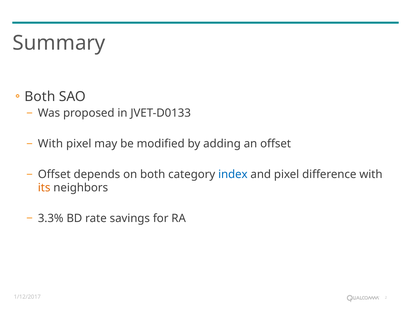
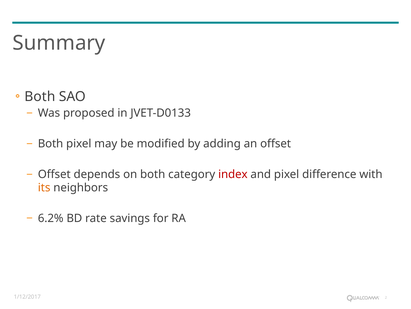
With at (50, 144): With -> Both
index colour: blue -> red
3.3%: 3.3% -> 6.2%
